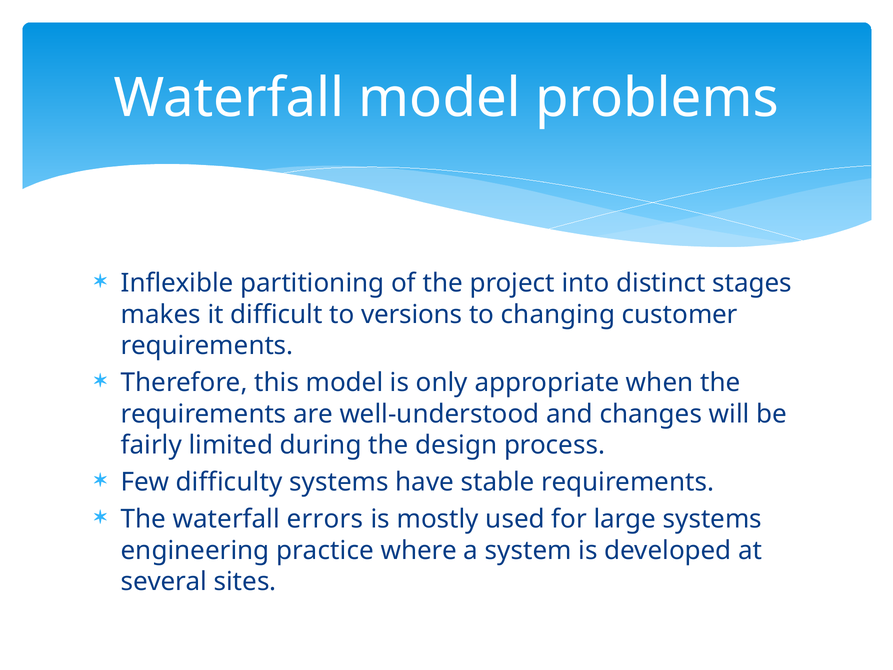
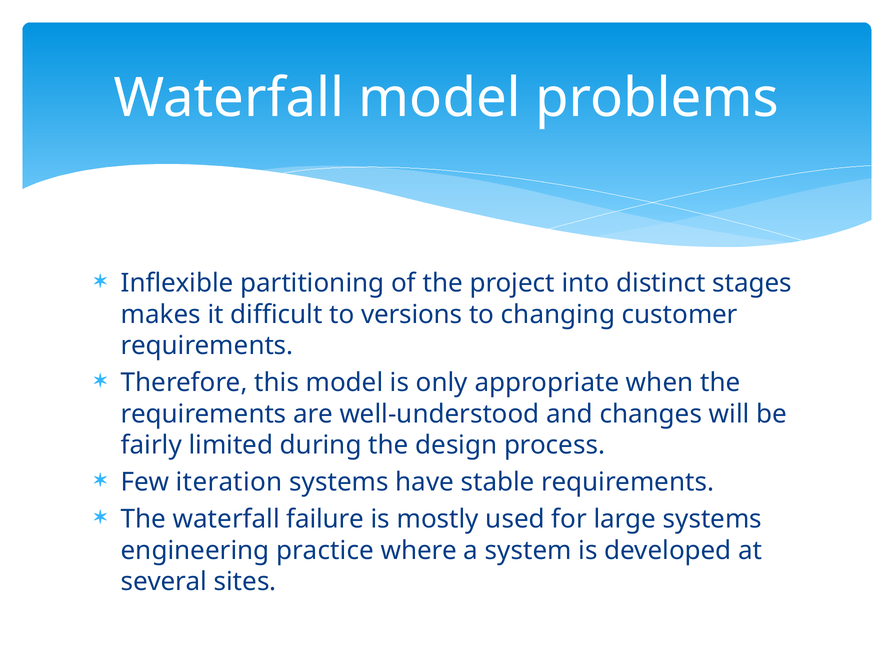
difficulty: difficulty -> iteration
errors: errors -> failure
